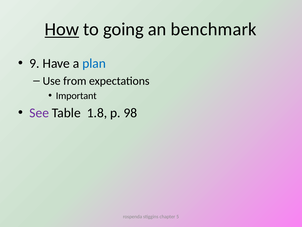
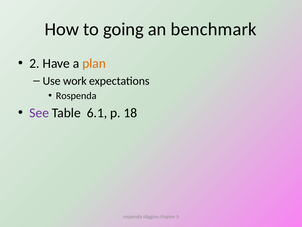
How underline: present -> none
9: 9 -> 2
plan colour: blue -> orange
from: from -> work
Important at (76, 96): Important -> Rospenda
1.8: 1.8 -> 6.1
98: 98 -> 18
